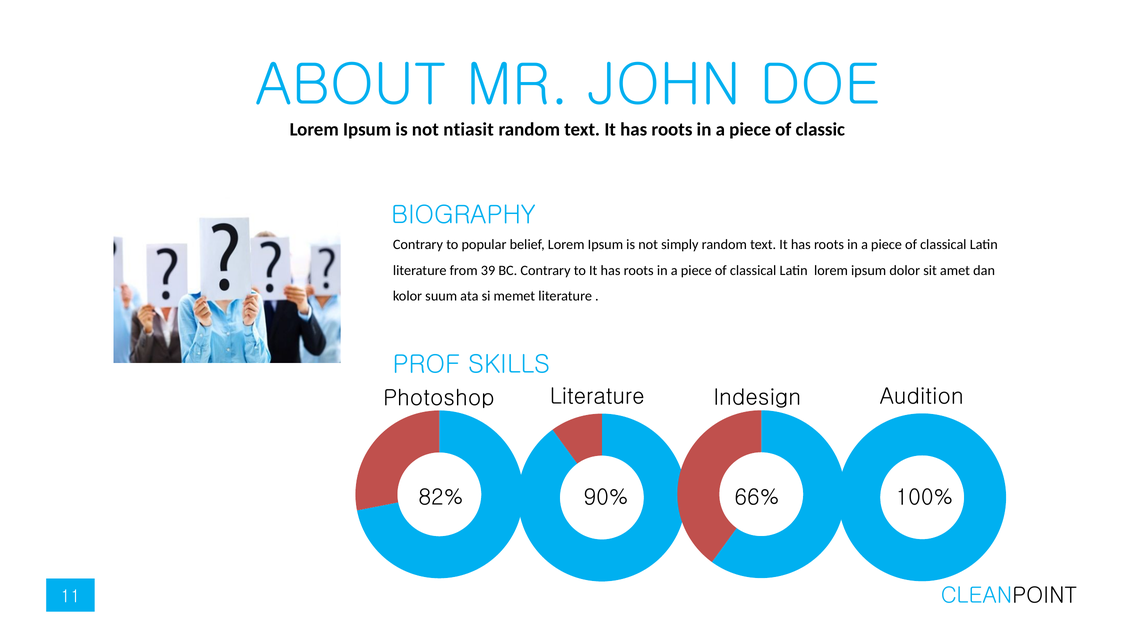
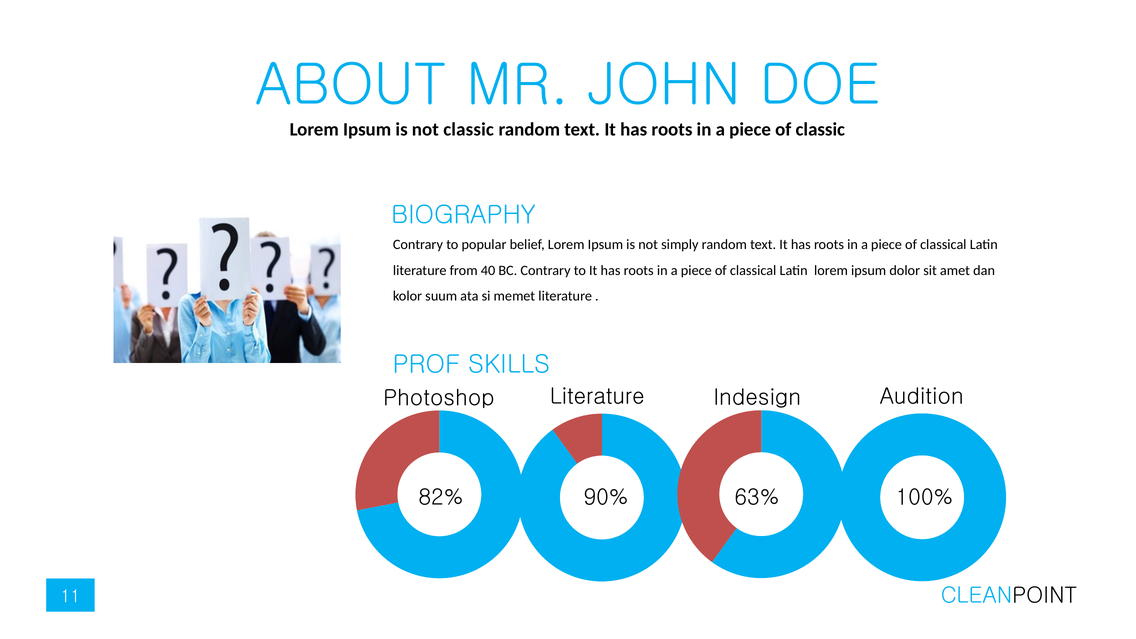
not ntiasit: ntiasit -> classic
39: 39 -> 40
66%: 66% -> 63%
